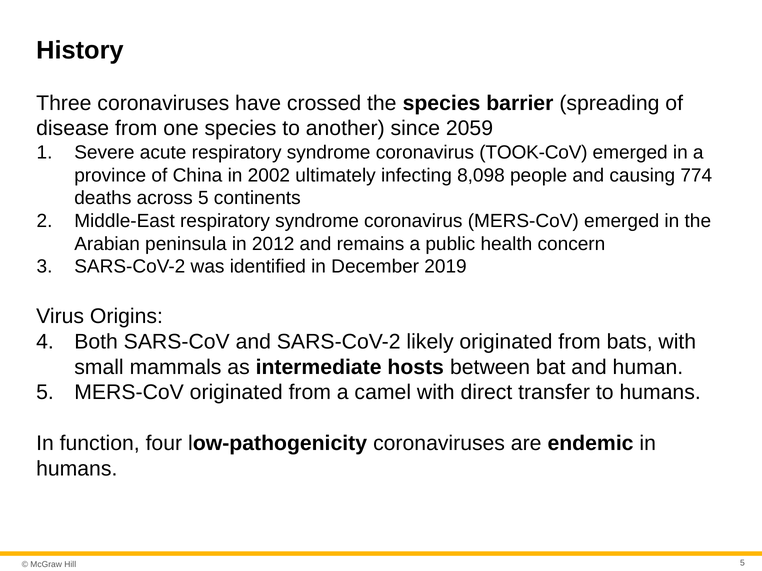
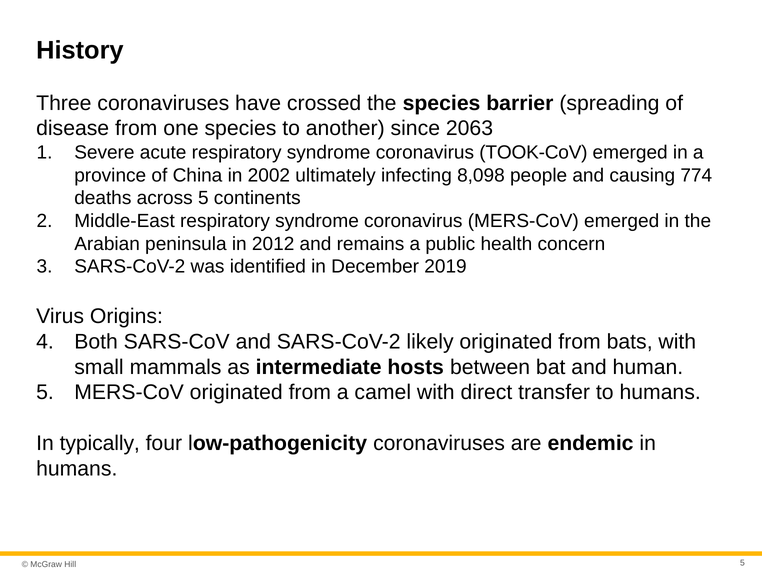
2059: 2059 -> 2063
function: function -> typically
